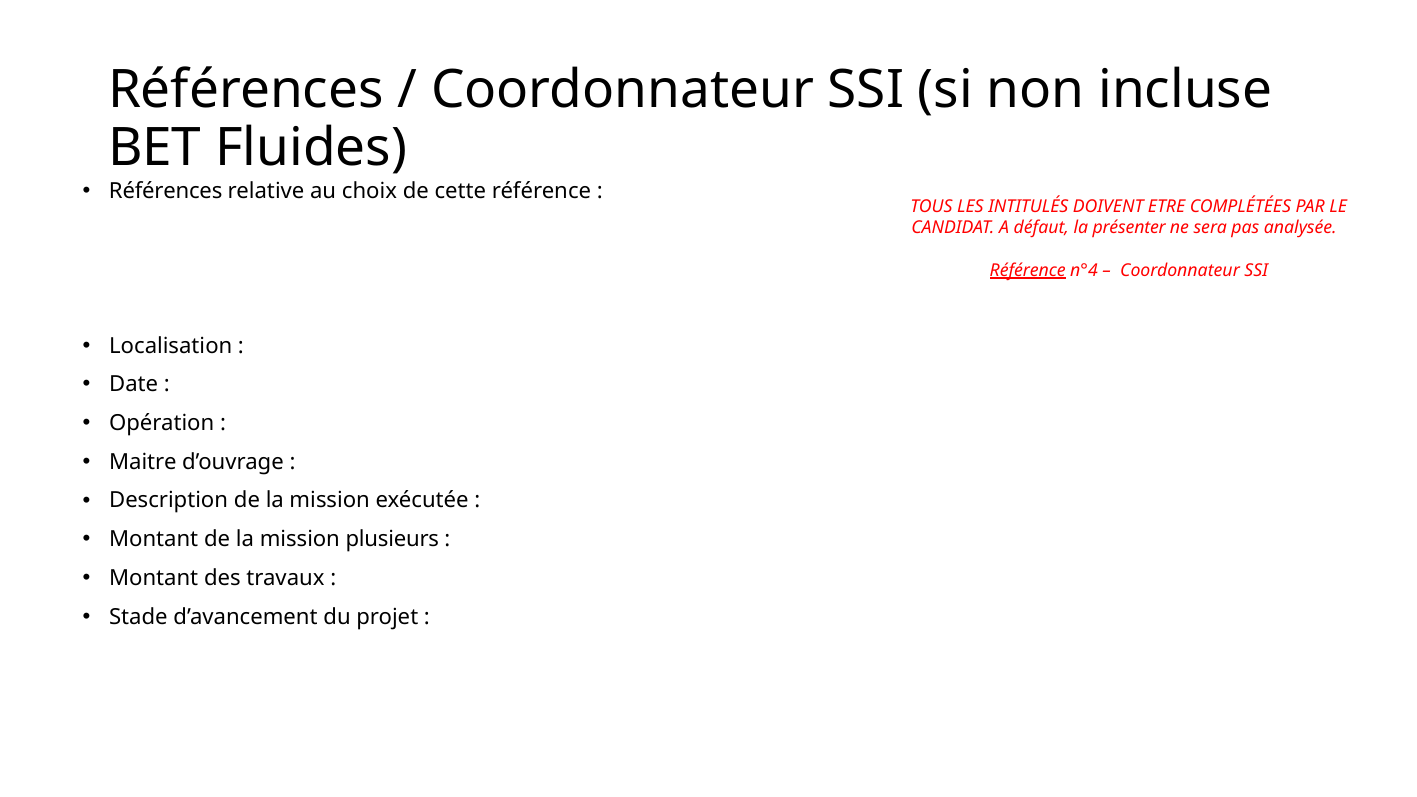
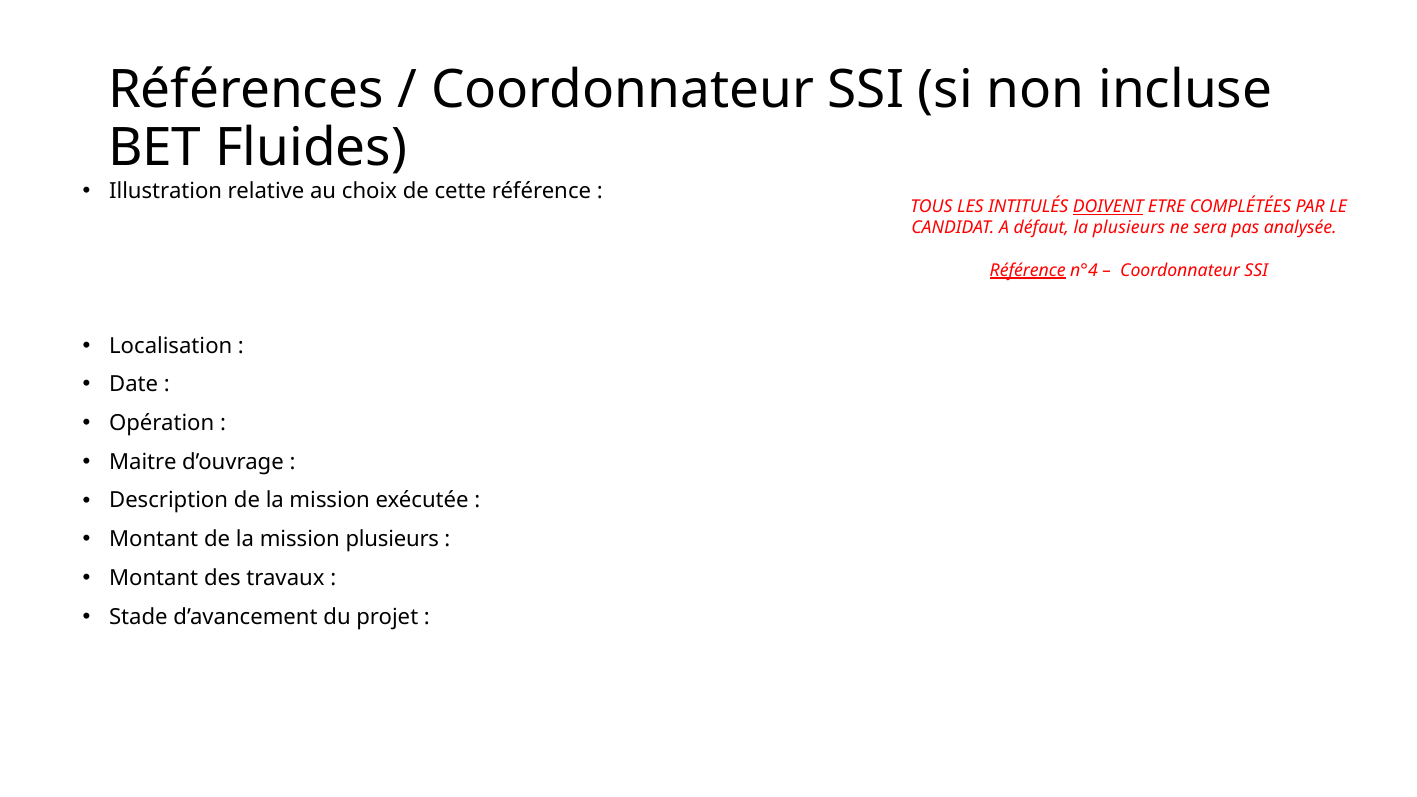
Références at (166, 191): Références -> Illustration
DOIVENT underline: none -> present
la présenter: présenter -> plusieurs
